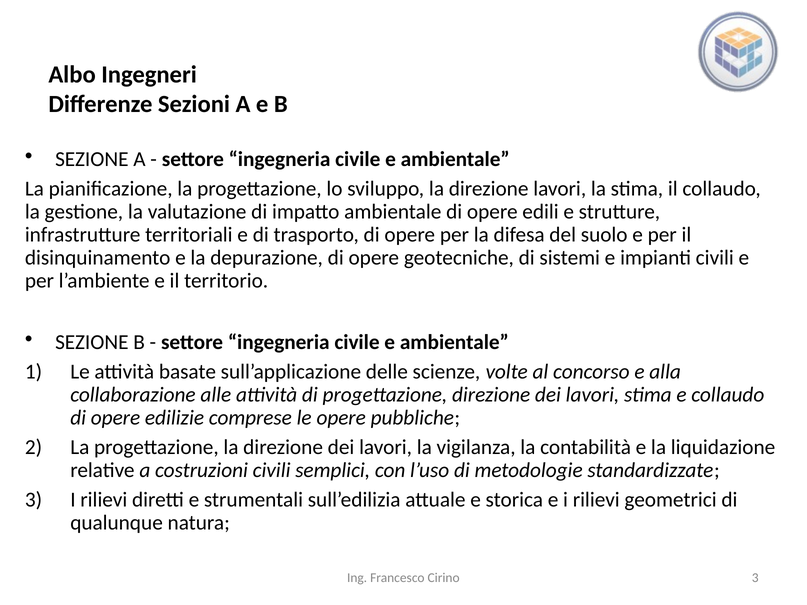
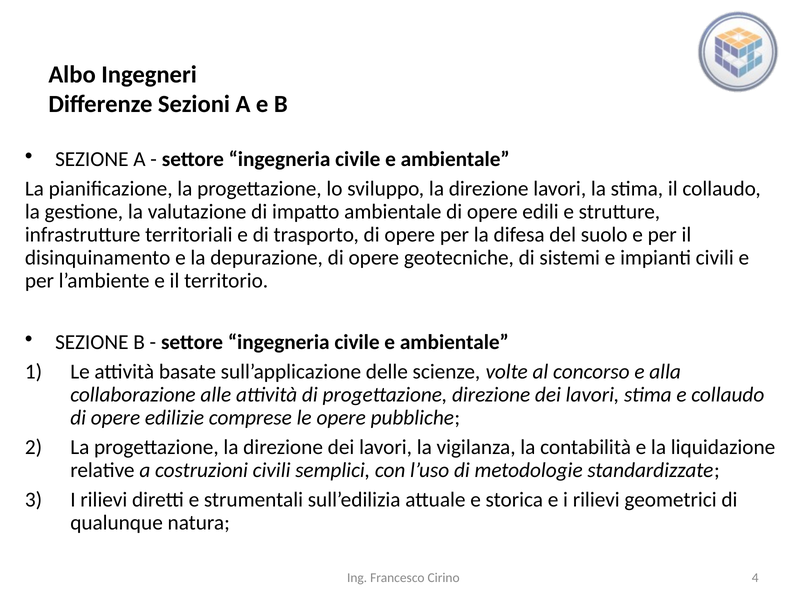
Cirino 3: 3 -> 4
